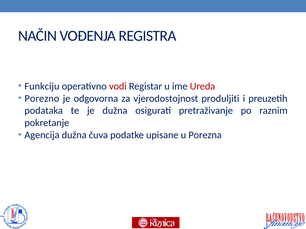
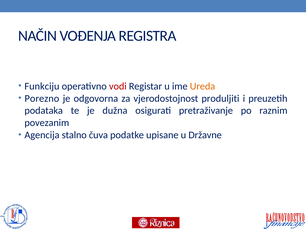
Ureda colour: red -> orange
pokretanje: pokretanje -> povezanim
Agencija dužna: dužna -> stalno
Porezna: Porezna -> Državne
